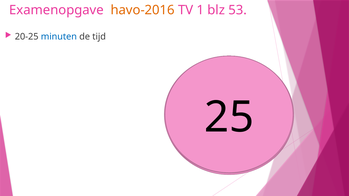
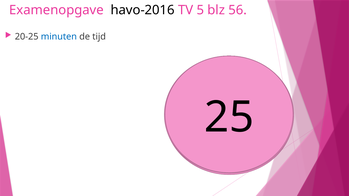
havo-2016 colour: orange -> black
1: 1 -> 5
53: 53 -> 56
